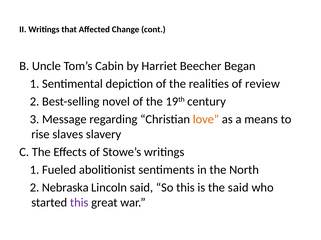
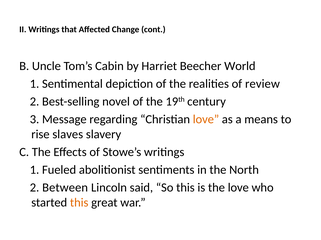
Began: Began -> World
Nebraska: Nebraska -> Between
the said: said -> love
this at (79, 203) colour: purple -> orange
